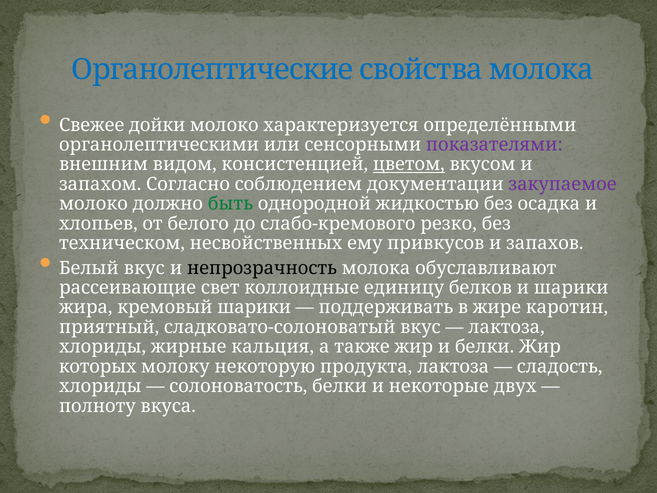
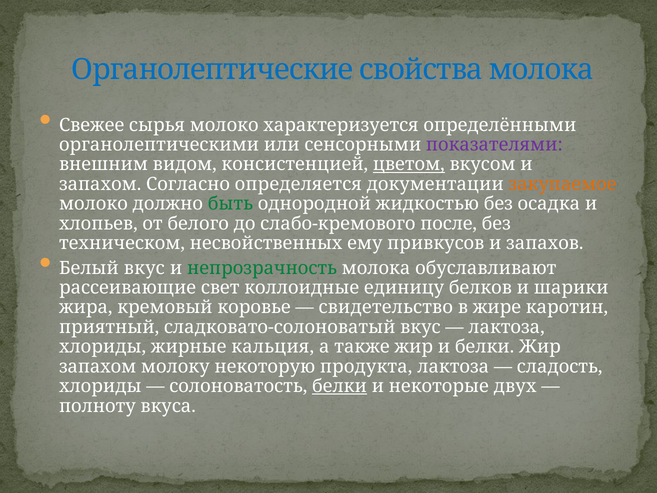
дойки: дойки -> сырья
соблюдением: соблюдением -> определяется
закупаемое colour: purple -> orange
резко: резко -> после
непрозрачность colour: black -> green
кремовый шарики: шарики -> коровье
поддерживать: поддерживать -> свидетельство
которых at (98, 366): которых -> запахом
белки at (339, 386) underline: none -> present
